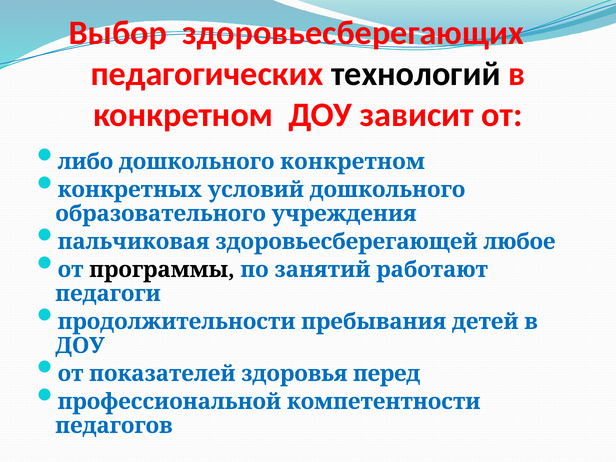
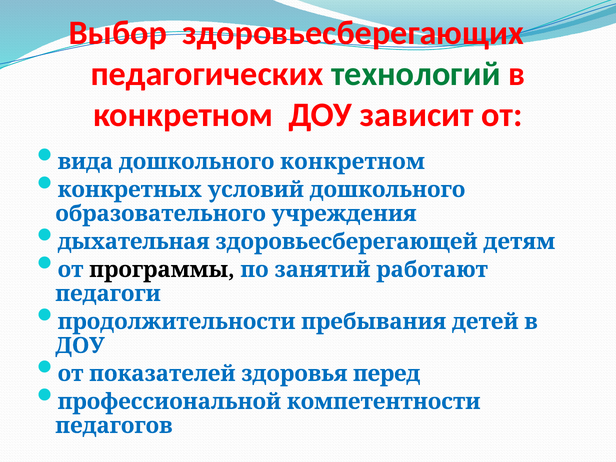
технологий colour: black -> green
либо: либо -> вида
пальчиковая: пальчиковая -> дыхательная
любое: любое -> детям
